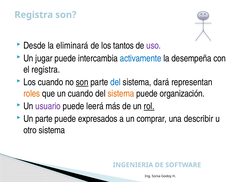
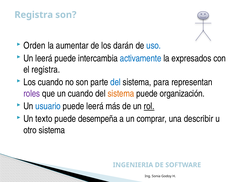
Desde: Desde -> Orden
eliminará: eliminará -> aumentar
tantos: tantos -> darán
uso colour: purple -> blue
Un jugar: jugar -> leerá
desempeña: desempeña -> expresados
son at (82, 82) underline: present -> none
dará: dará -> para
roles colour: orange -> purple
usuario colour: purple -> blue
Un parte: parte -> texto
expresados: expresados -> desempeña
